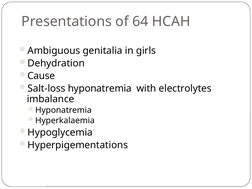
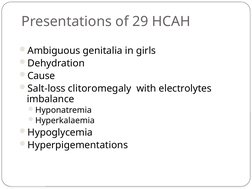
64: 64 -> 29
Salt-loss hyponatremia: hyponatremia -> clitoromegaly
